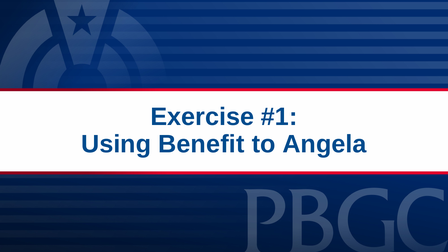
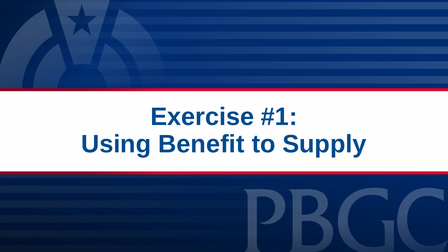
Angela: Angela -> Supply
